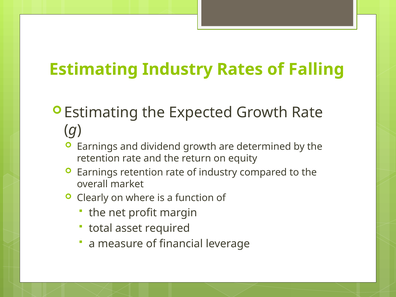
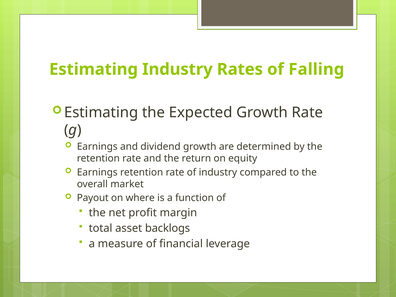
Clearly: Clearly -> Payout
required: required -> backlogs
